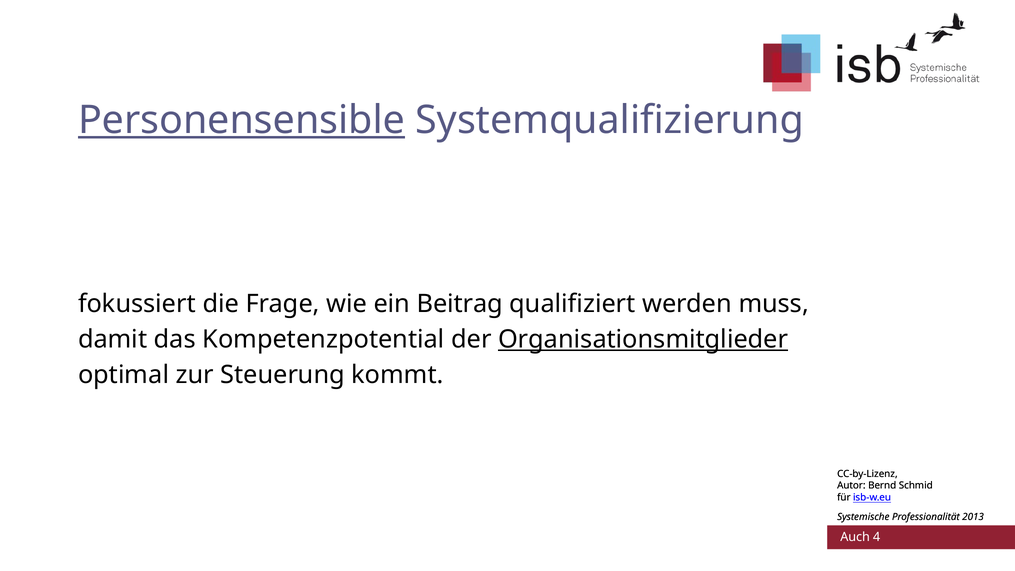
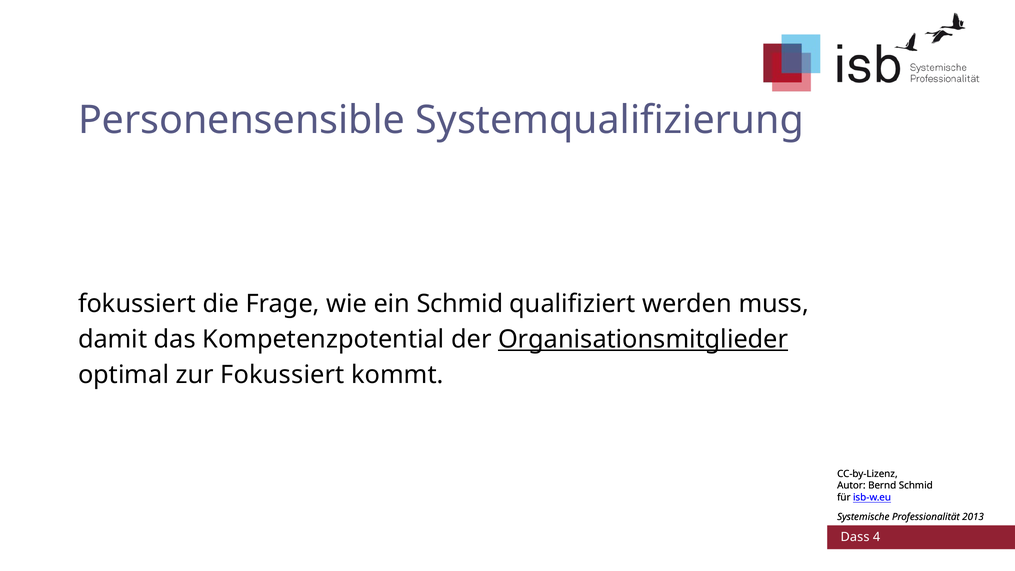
Personensensible underline: present -> none
ein Beitrag: Beitrag -> Schmid
zur Steuerung: Steuerung -> Fokussiert
Auch: Auch -> Dass
